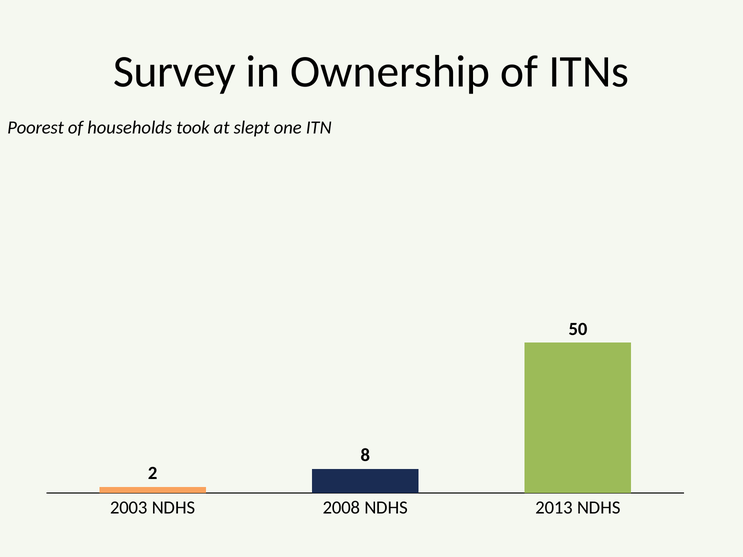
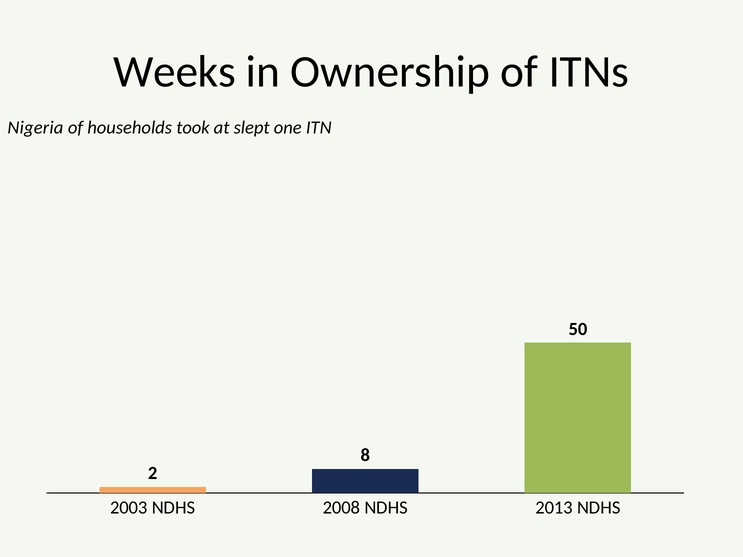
Survey: Survey -> Weeks
Poorest: Poorest -> Nigeria
